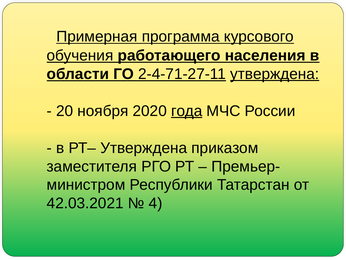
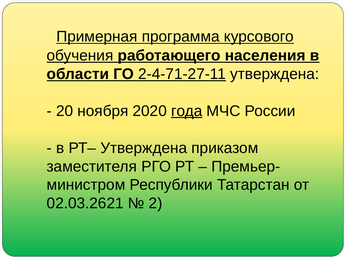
утверждена at (275, 74) underline: present -> none
42.03.2021: 42.03.2021 -> 02.03.2621
4: 4 -> 2
